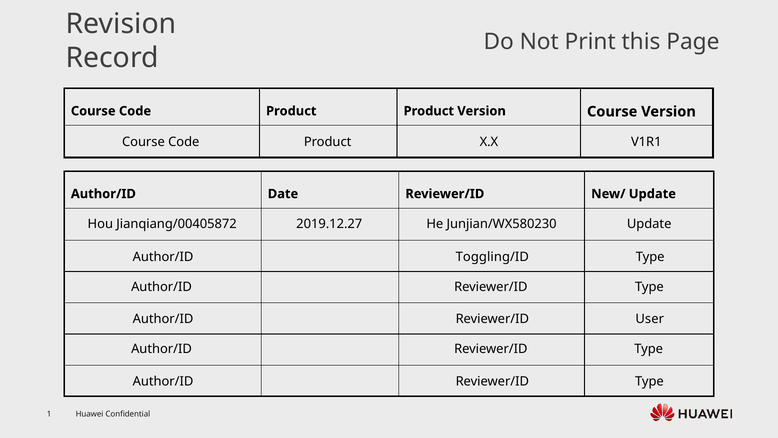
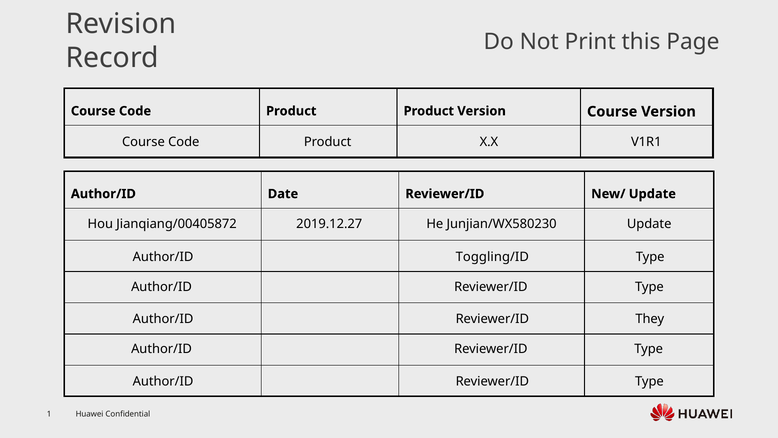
User: User -> They
